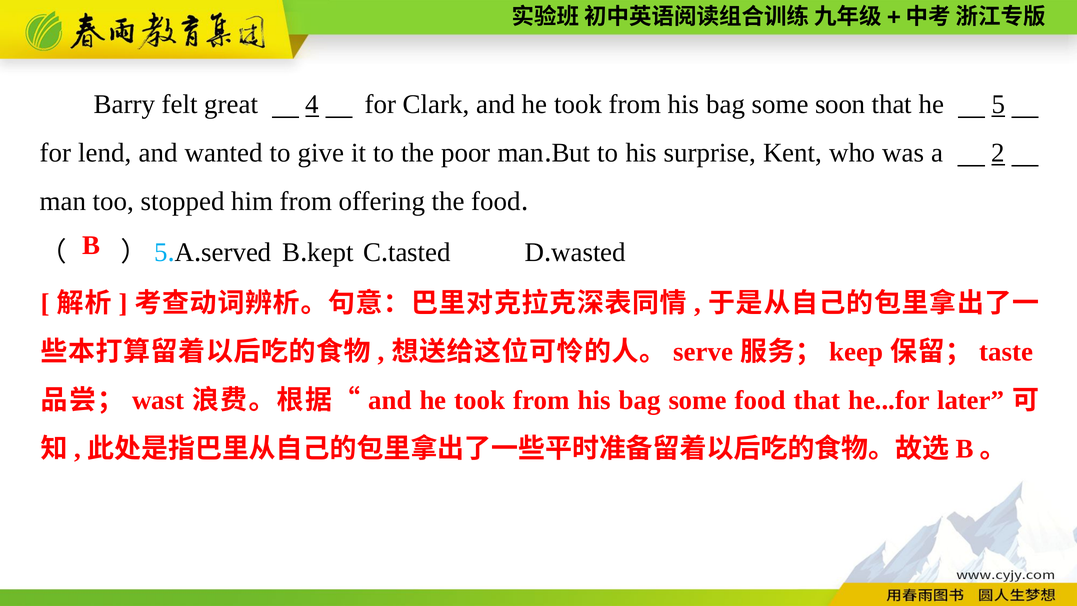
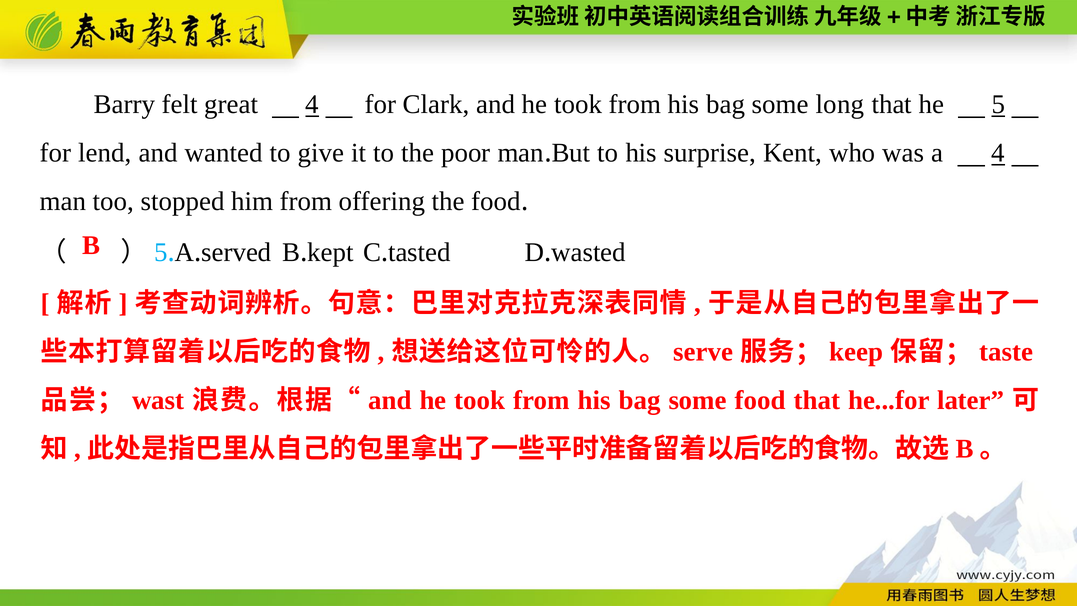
soon: soon -> long
a 2: 2 -> 4
